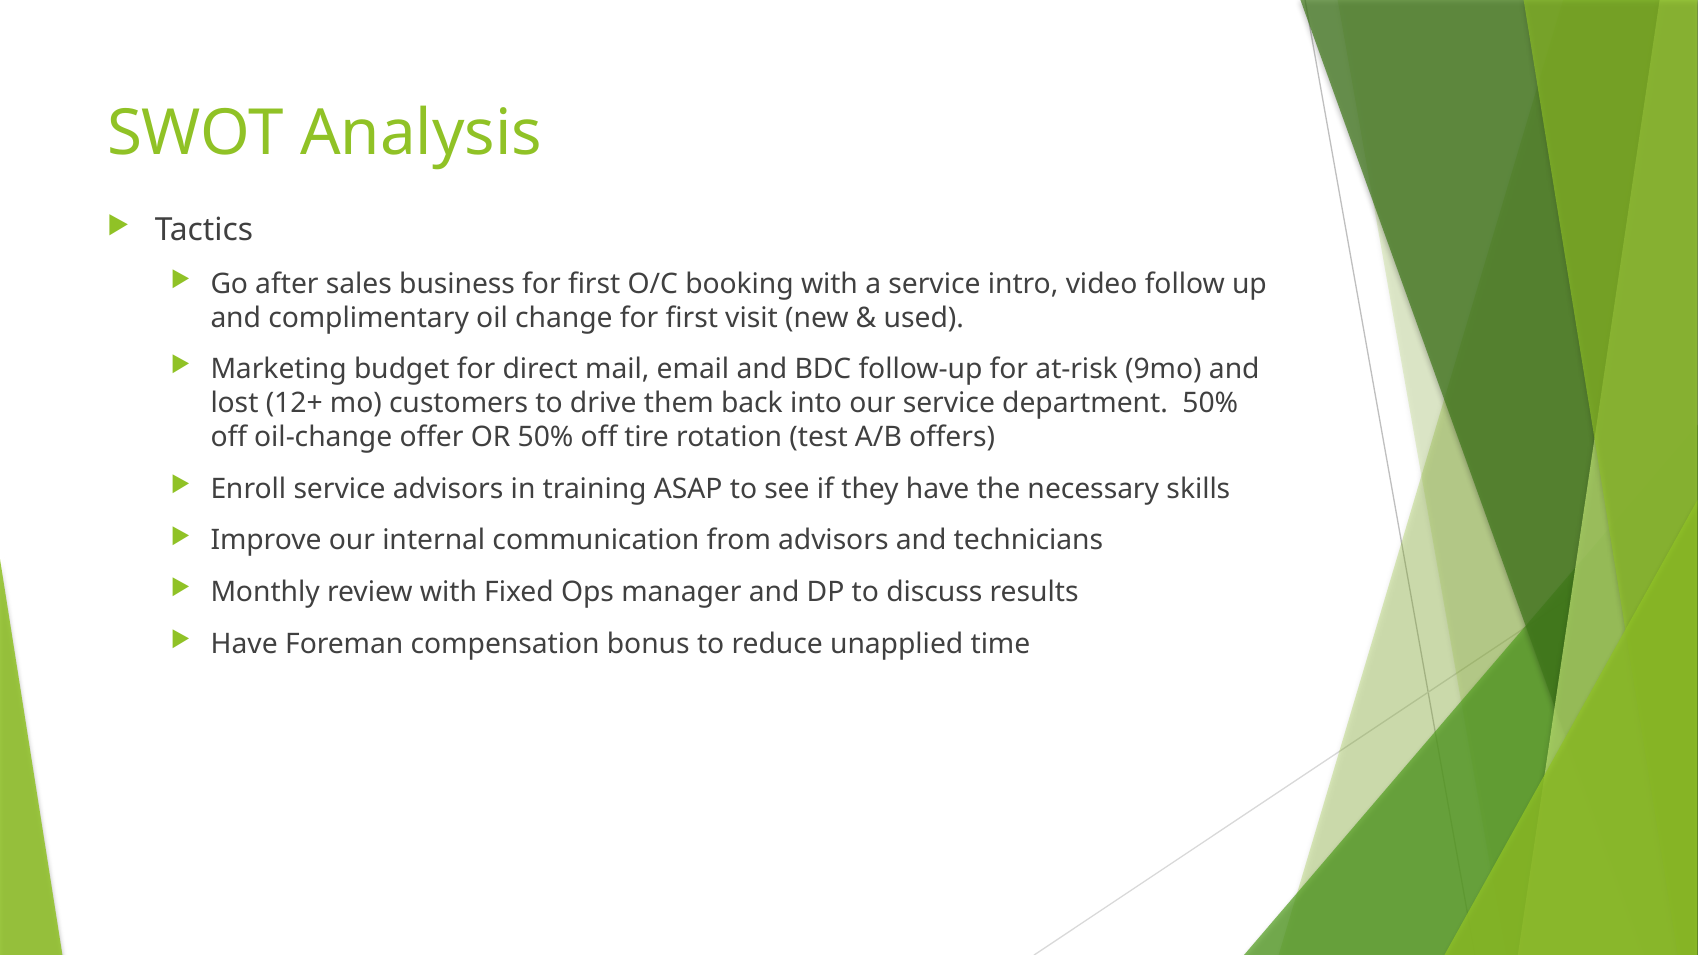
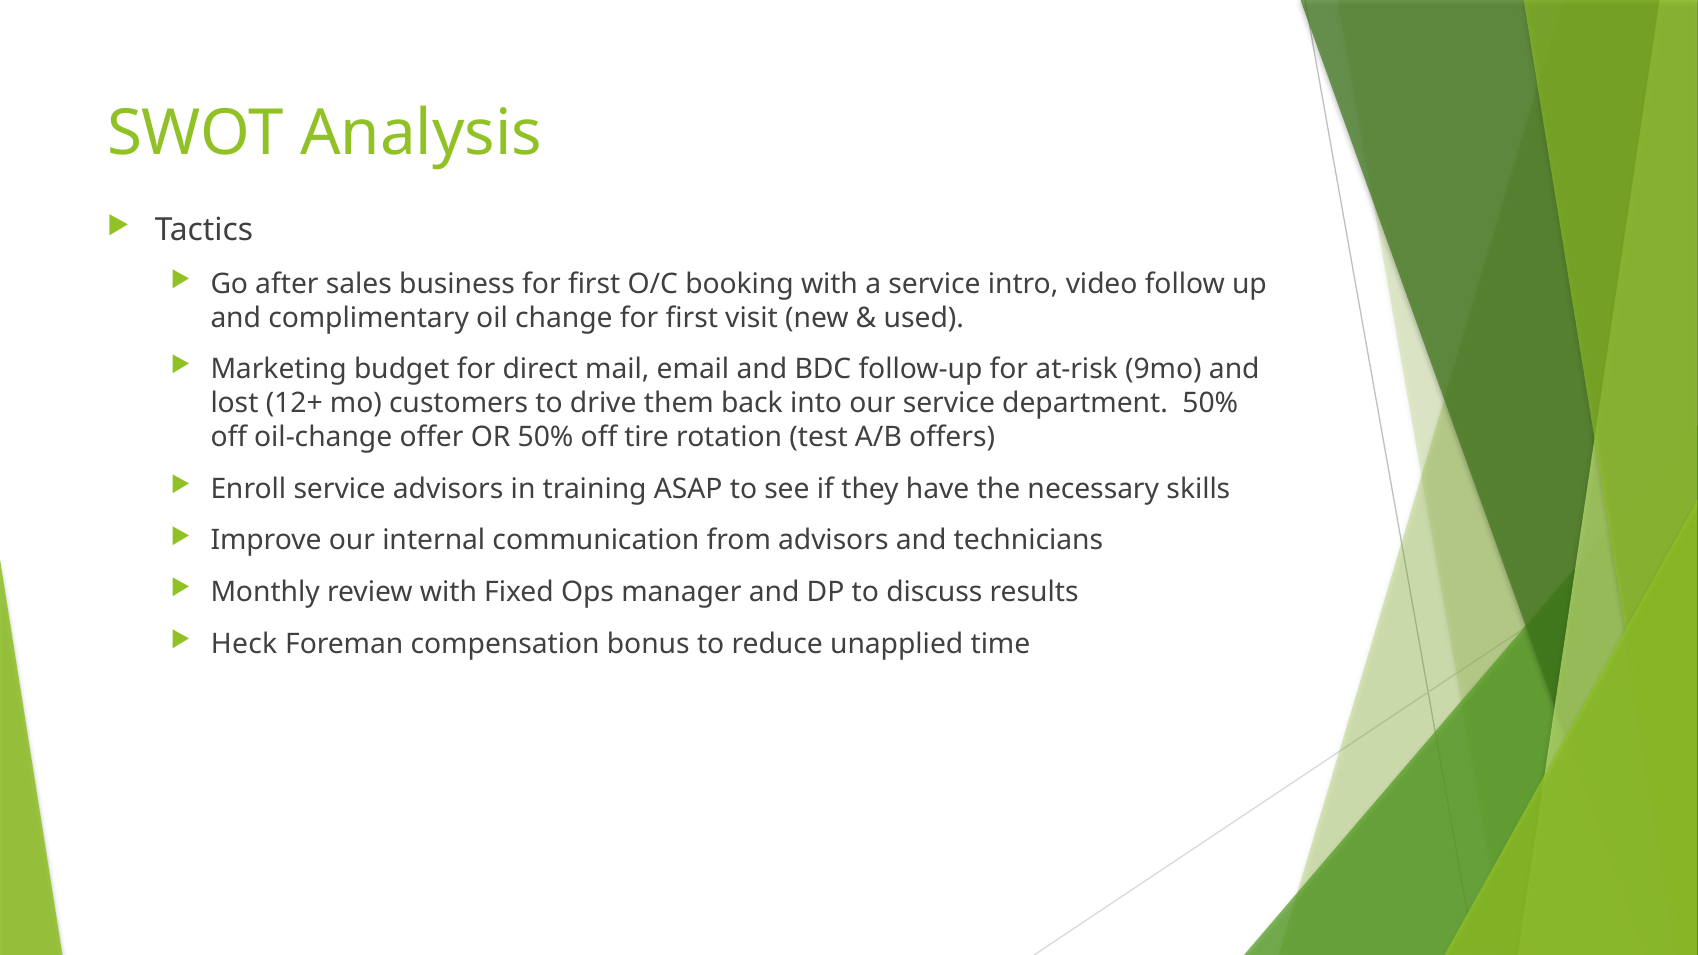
Have at (244, 644): Have -> Heck
